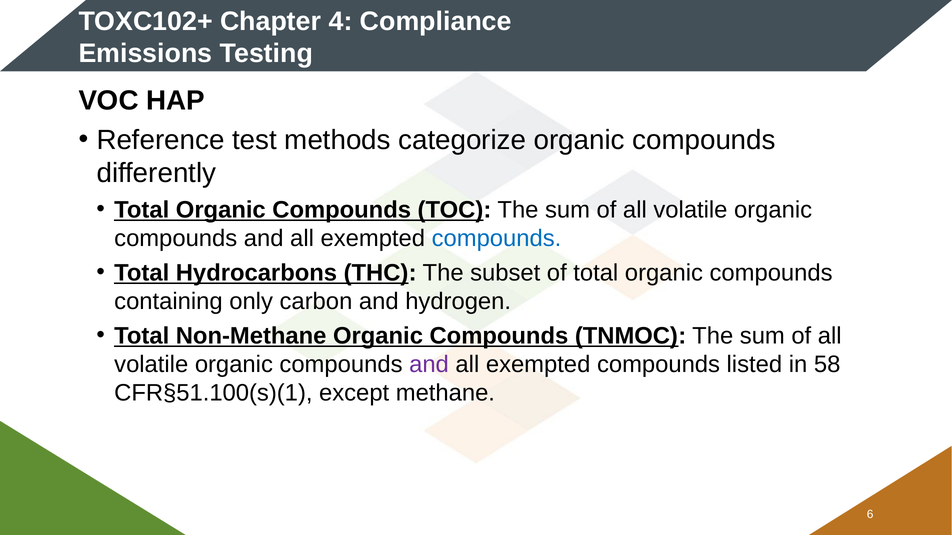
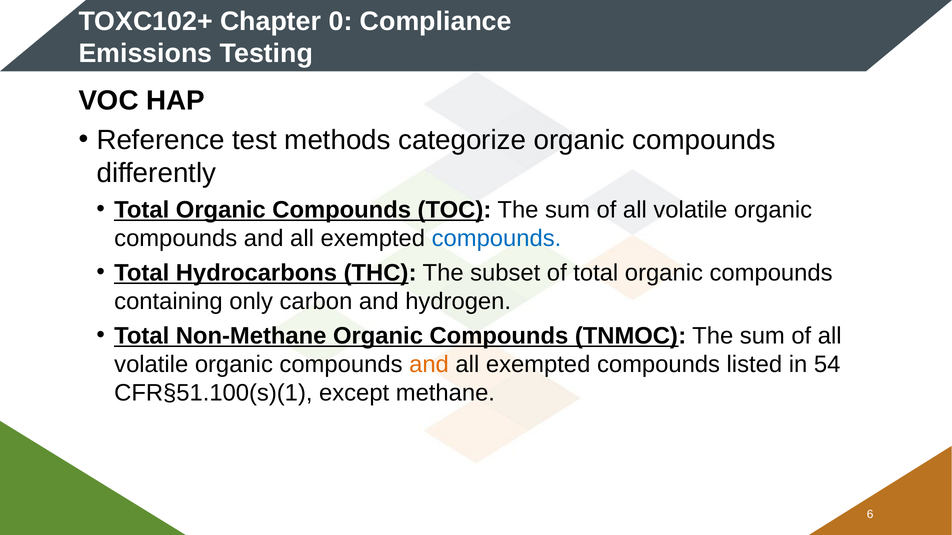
4: 4 -> 0
and at (429, 365) colour: purple -> orange
58: 58 -> 54
